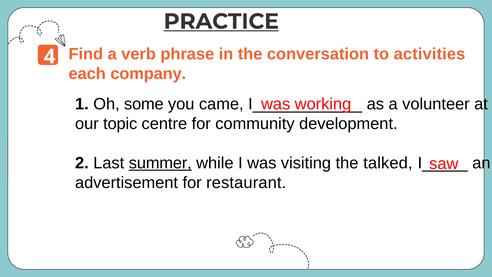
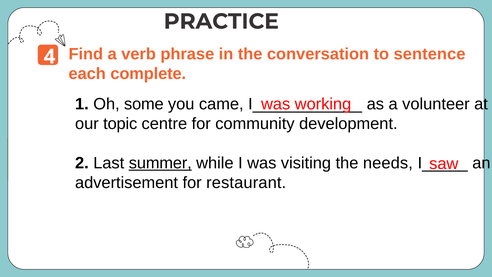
PRACTICE underline: present -> none
activities: activities -> sentence
company: company -> complete
talked: talked -> needs
